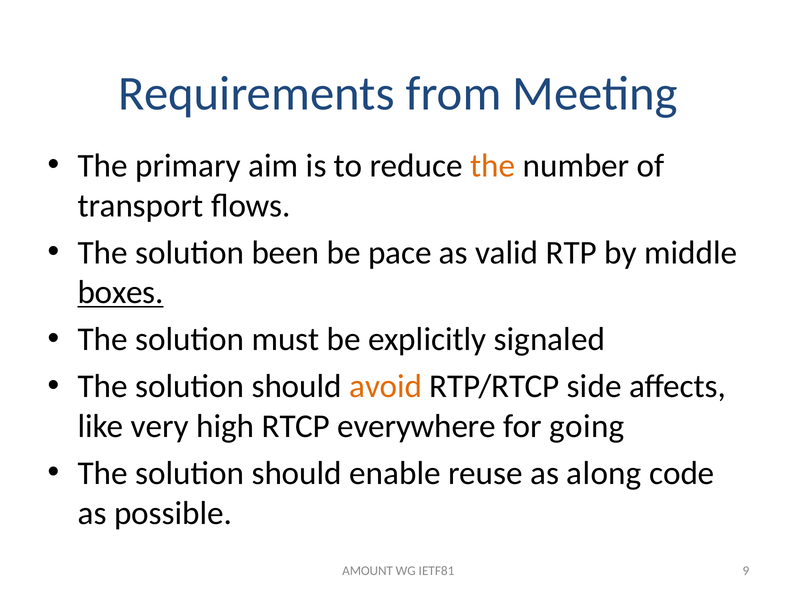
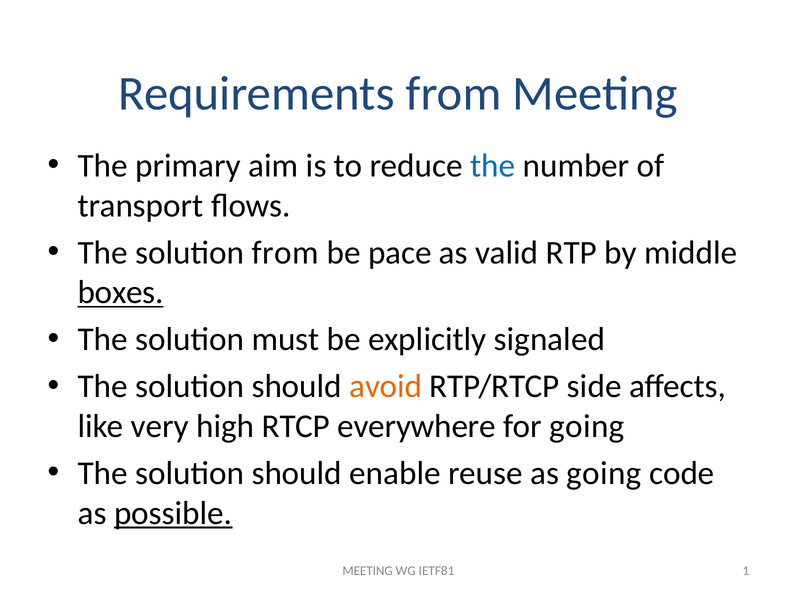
the at (493, 166) colour: orange -> blue
solution been: been -> from
as along: along -> going
possible underline: none -> present
AMOUNT at (368, 571): AMOUNT -> MEETING
9: 9 -> 1
